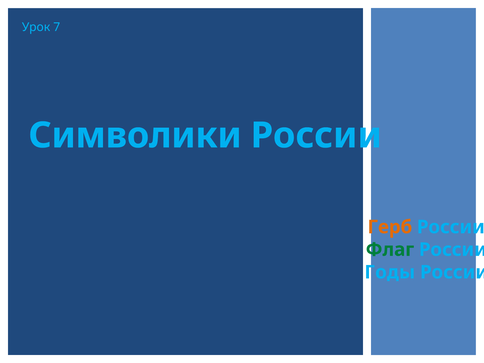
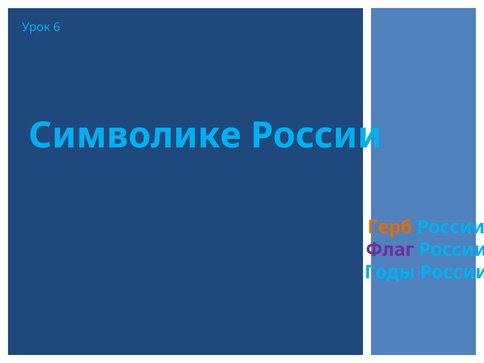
7: 7 -> 6
Символики: Символики -> Символике
Флаг colour: green -> purple
